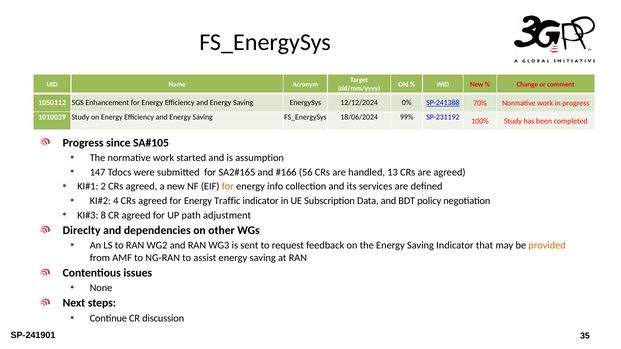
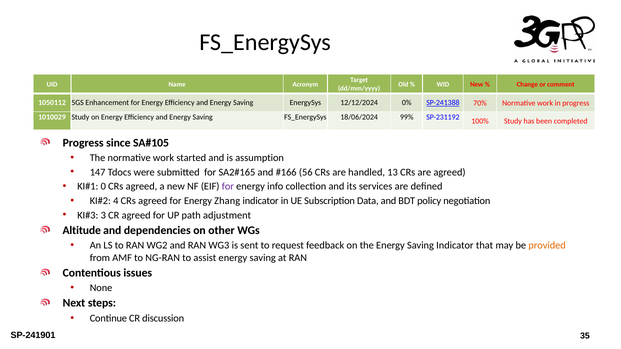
2: 2 -> 0
for at (228, 187) colour: orange -> purple
Traffic: Traffic -> Zhang
8: 8 -> 3
Direclty: Direclty -> Altitude
